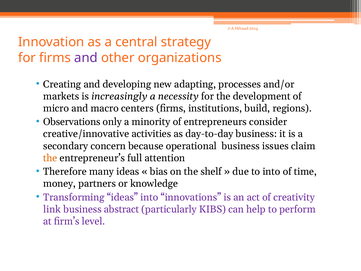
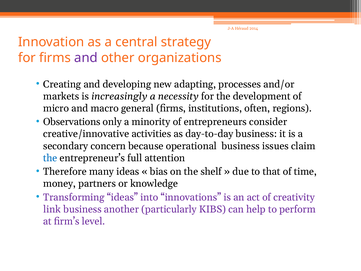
centers: centers -> general
build: build -> often
the at (50, 158) colour: orange -> blue
to into: into -> that
abstract: abstract -> another
